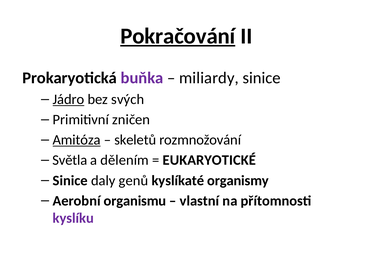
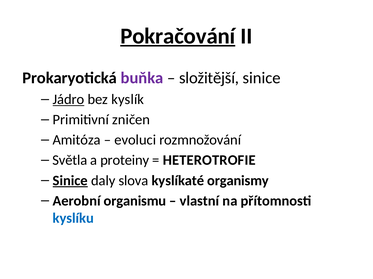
miliardy: miliardy -> složitější
svých: svých -> kyslík
Amitóza underline: present -> none
skeletů: skeletů -> evoluci
dělením: dělením -> proteiny
EUKARYOTICKÉ: EUKARYOTICKÉ -> HETEROTROFIE
Sinice at (70, 181) underline: none -> present
genů: genů -> slova
kyslíku colour: purple -> blue
